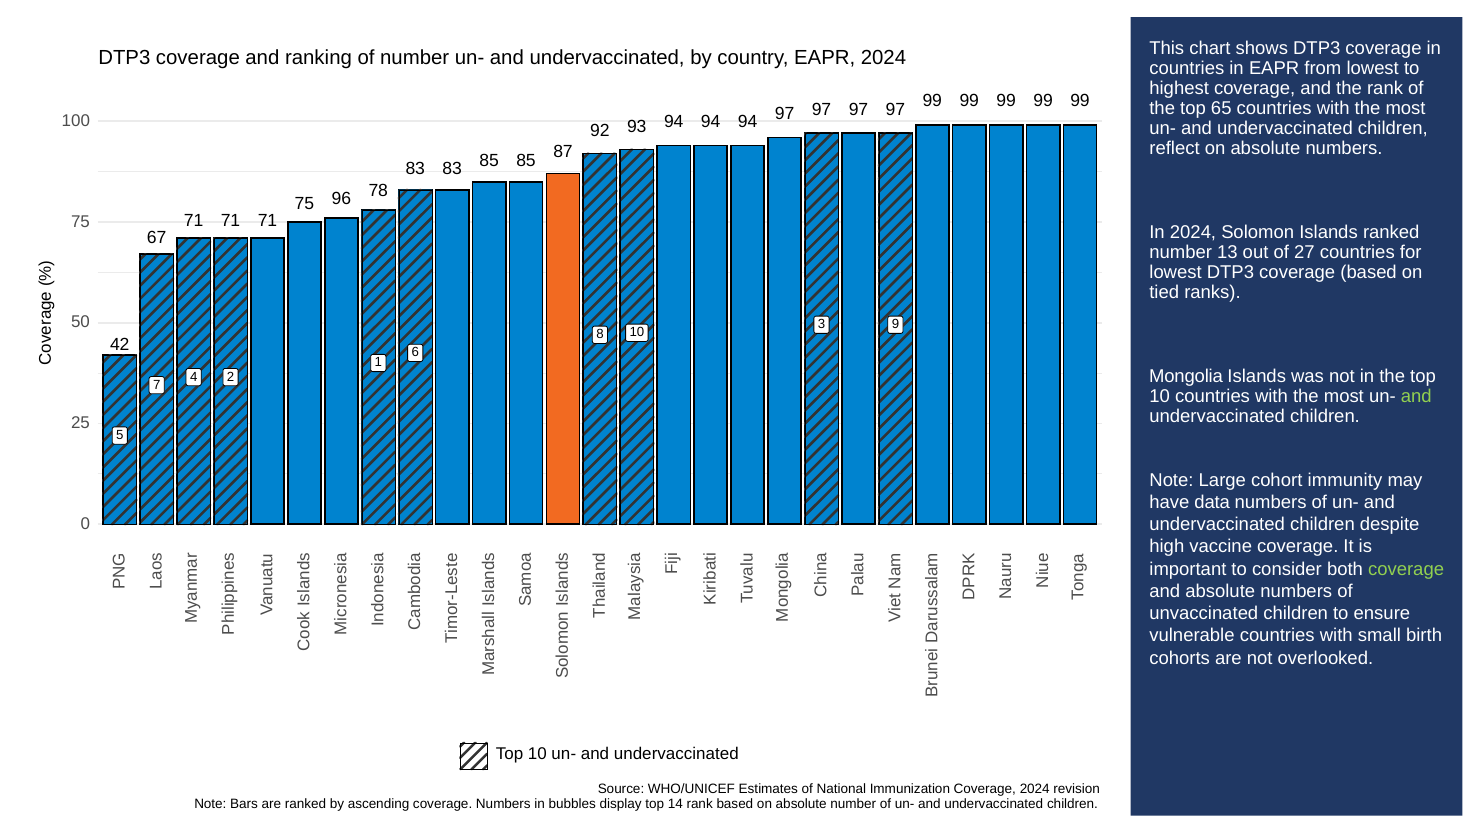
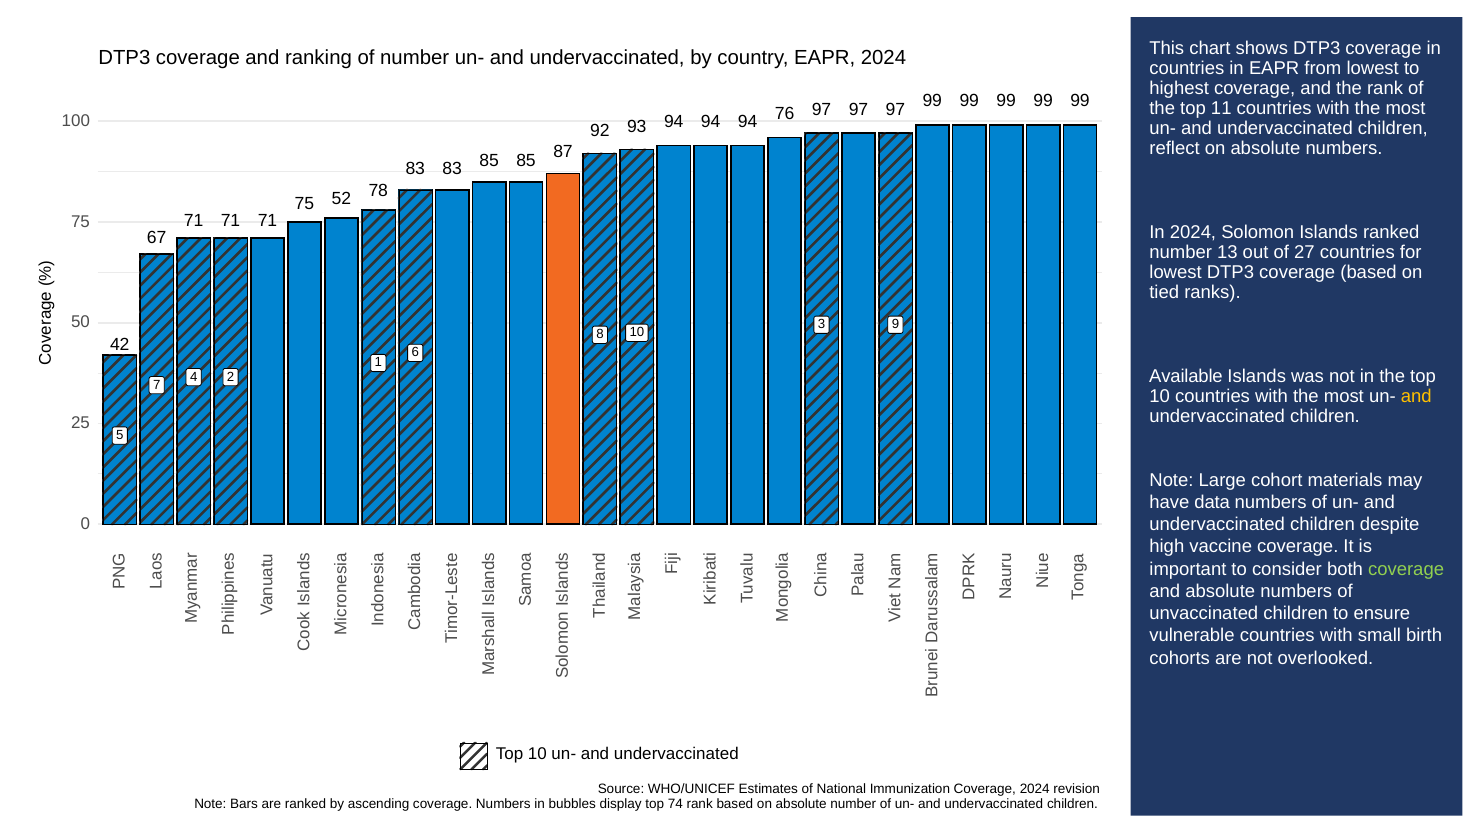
65: 65 -> 11
94 97: 97 -> 76
96: 96 -> 52
Mongolia: Mongolia -> Available
and at (1416, 396) colour: light green -> yellow
immunity: immunity -> materials
14: 14 -> 74
